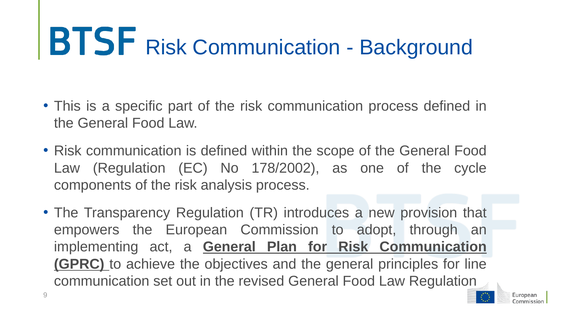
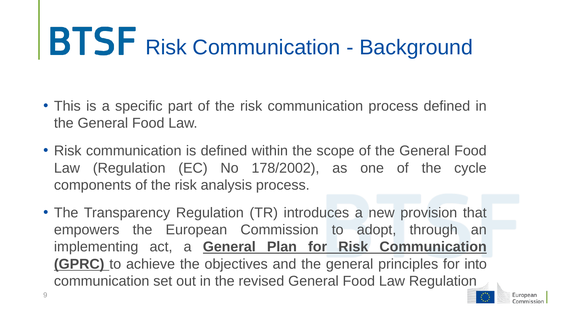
line: line -> into
